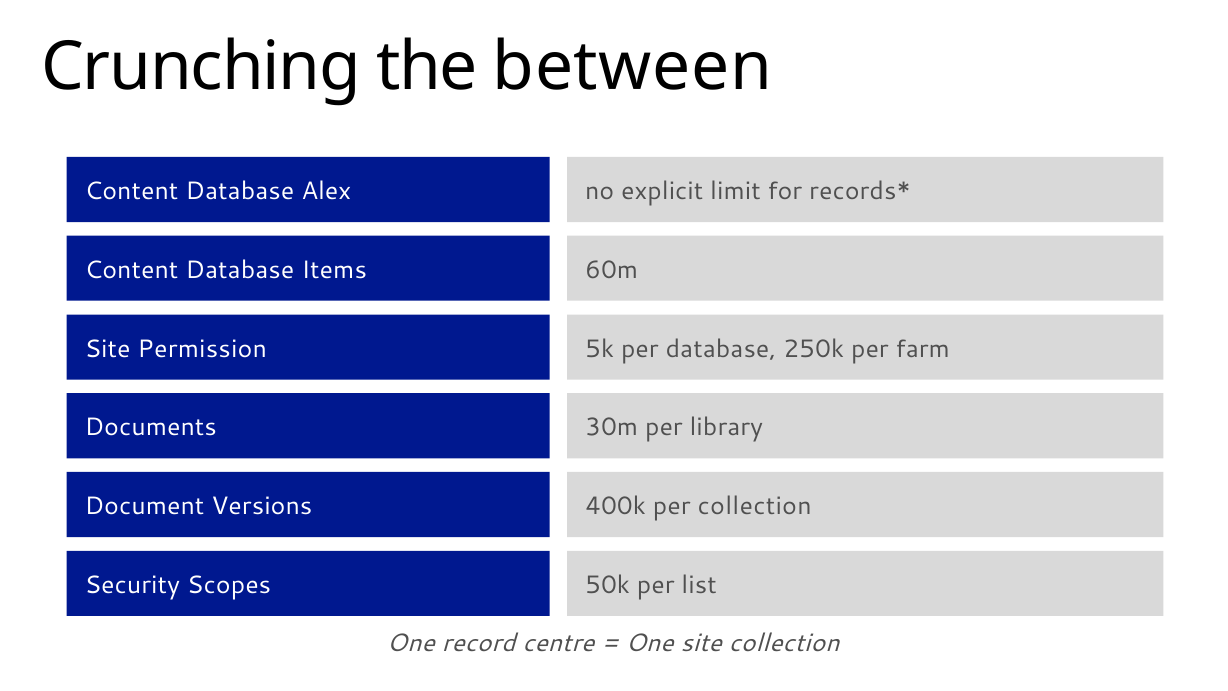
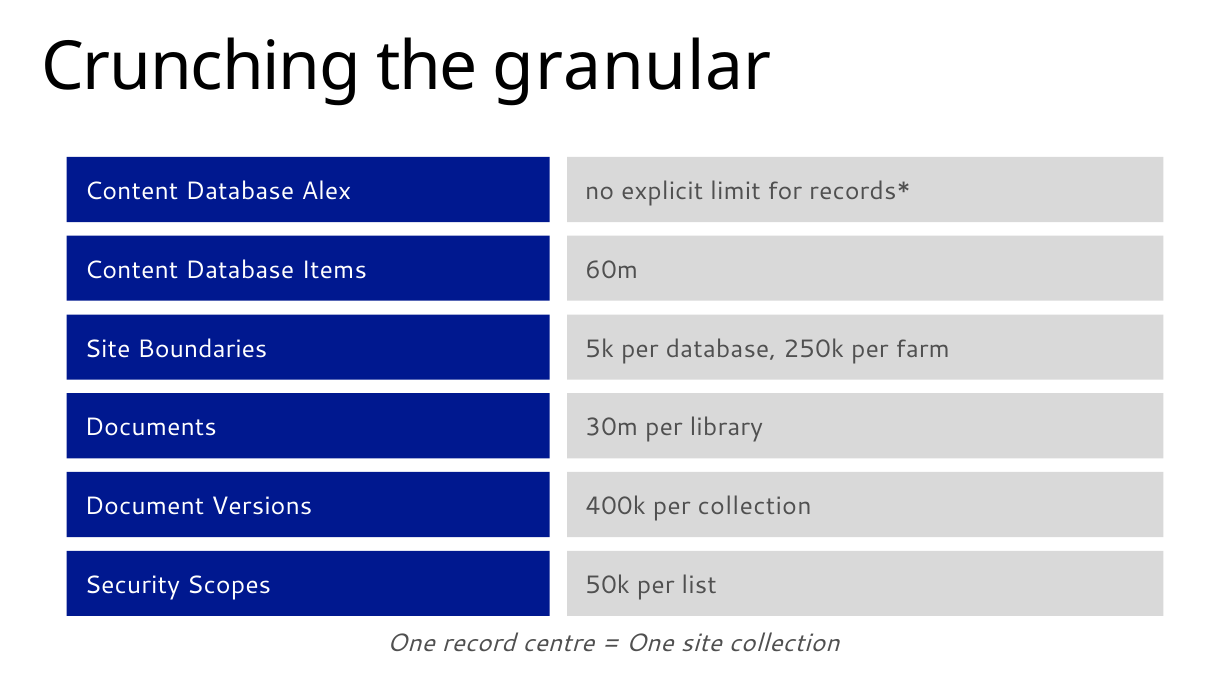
between: between -> granular
Permission: Permission -> Boundaries
